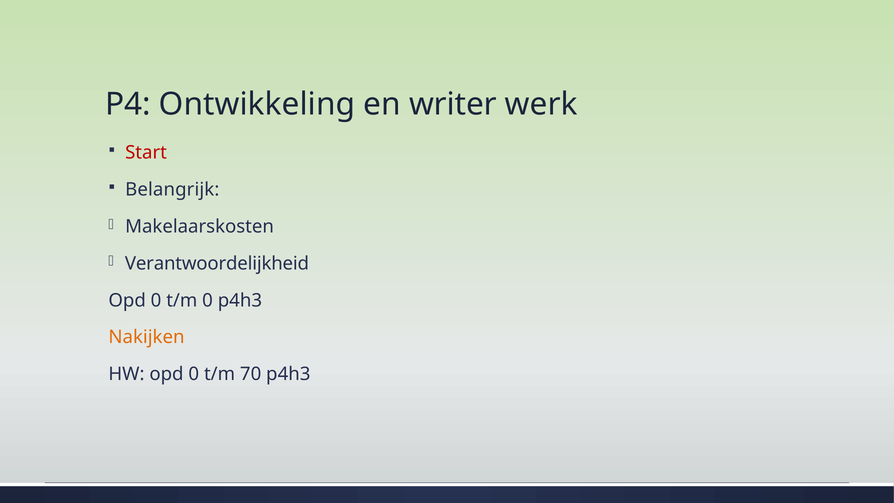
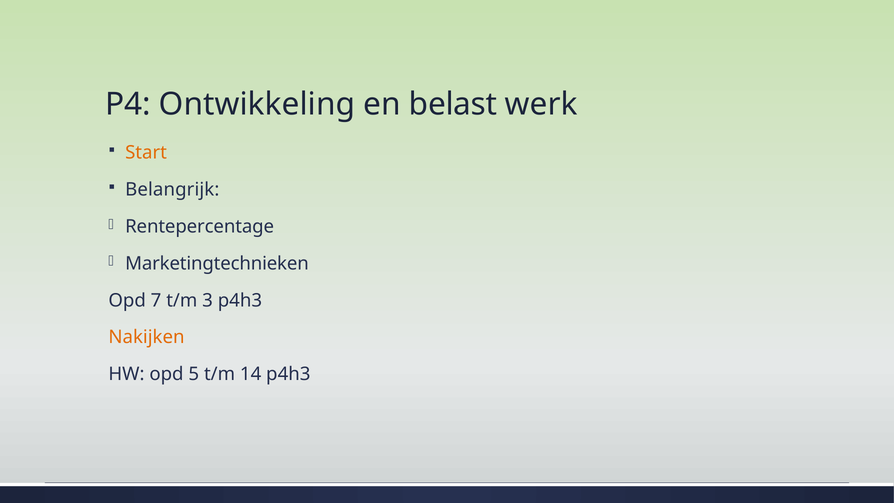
writer: writer -> belast
Start colour: red -> orange
Makelaarskosten: Makelaarskosten -> Rentepercentage
Verantwoordelijkheid: Verantwoordelijkheid -> Marketingtechnieken
0 at (156, 300): 0 -> 7
t/m 0: 0 -> 3
HW opd 0: 0 -> 5
70: 70 -> 14
